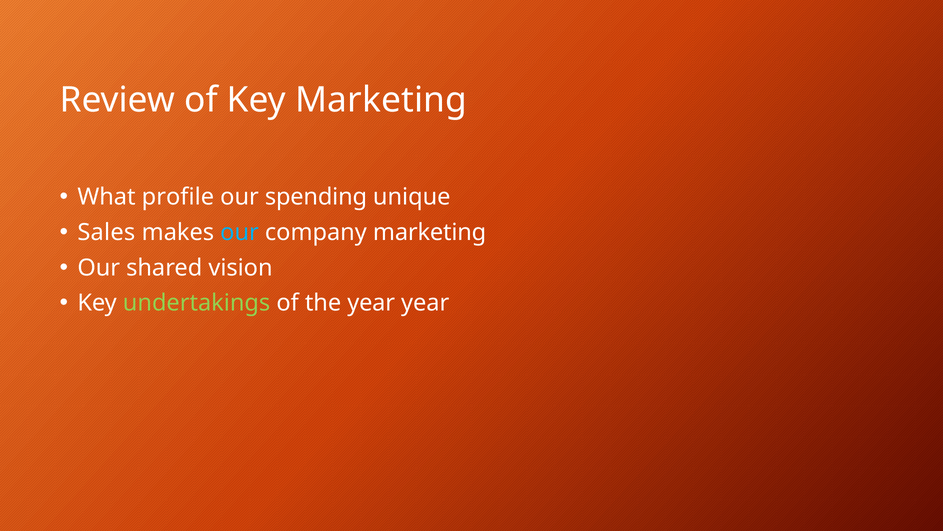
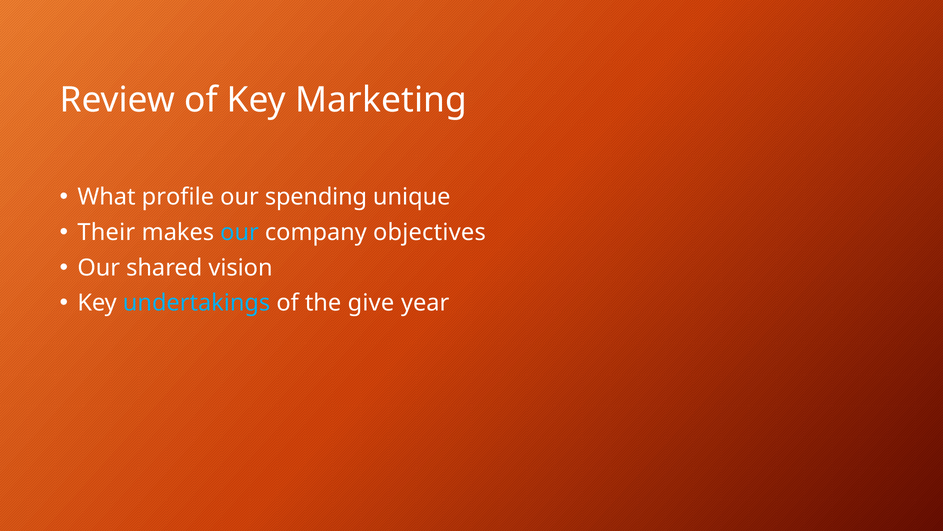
Sales: Sales -> Their
company marketing: marketing -> objectives
undertakings colour: light green -> light blue
the year: year -> give
